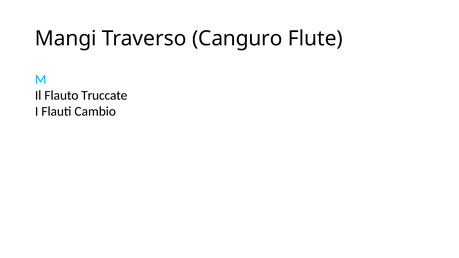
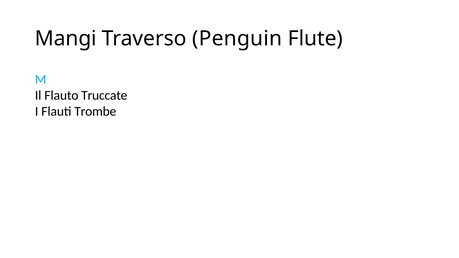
Canguro: Canguro -> Penguin
Cambio: Cambio -> Trombe
